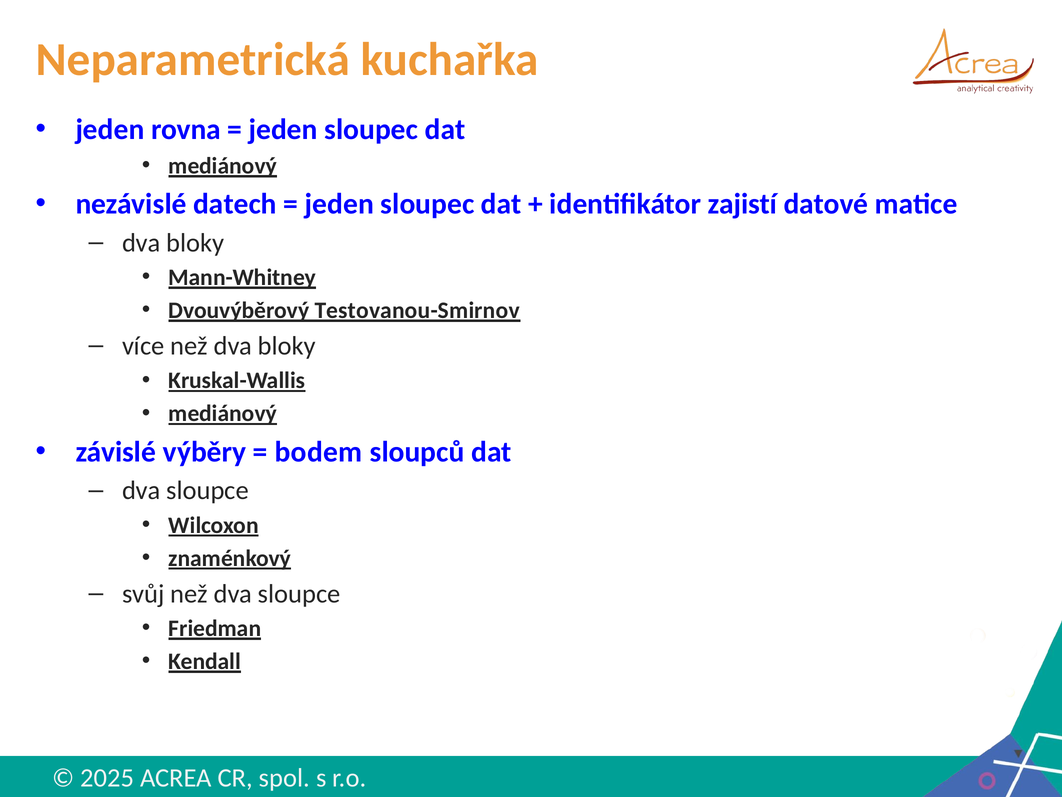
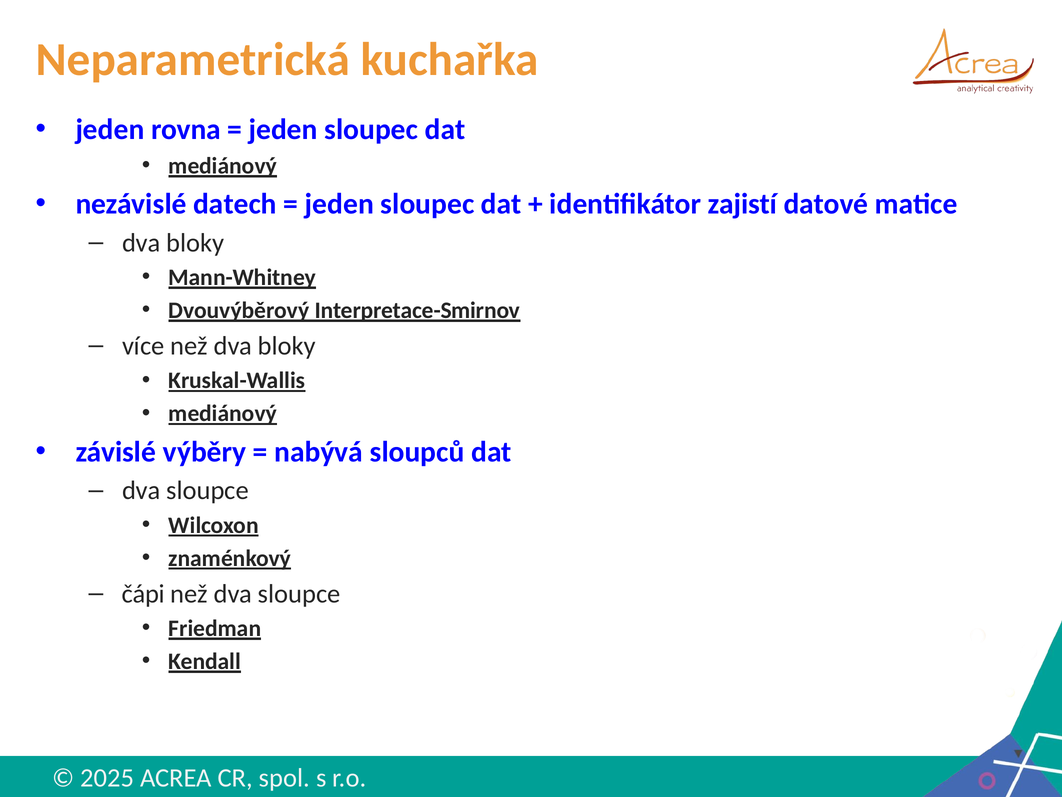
Testovanou-Smirnov: Testovanou-Smirnov -> Interpretace-Smirnov
bodem: bodem -> nabývá
svůj: svůj -> čápi
